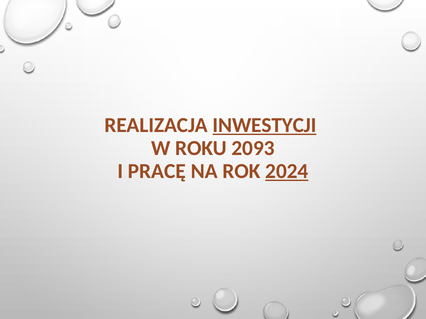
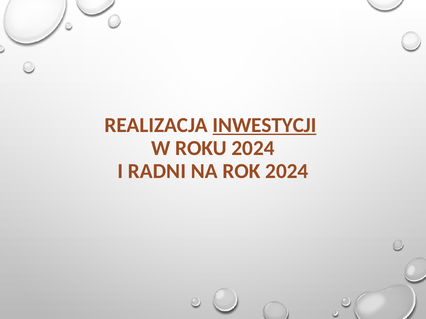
ROKU 2093: 2093 -> 2024
PRACĘ: PRACĘ -> RADNI
2024 at (287, 171) underline: present -> none
